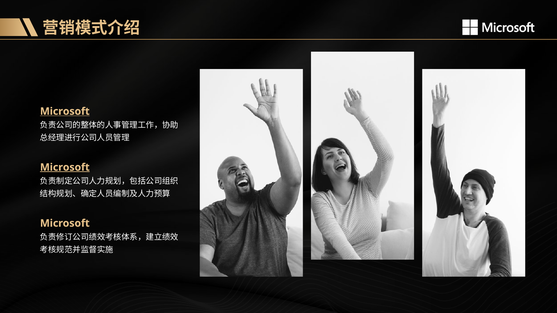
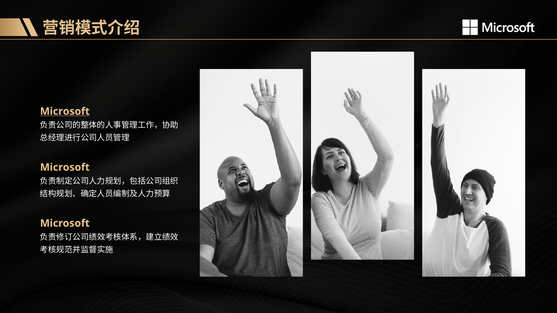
Microsoft at (65, 167) underline: present -> none
